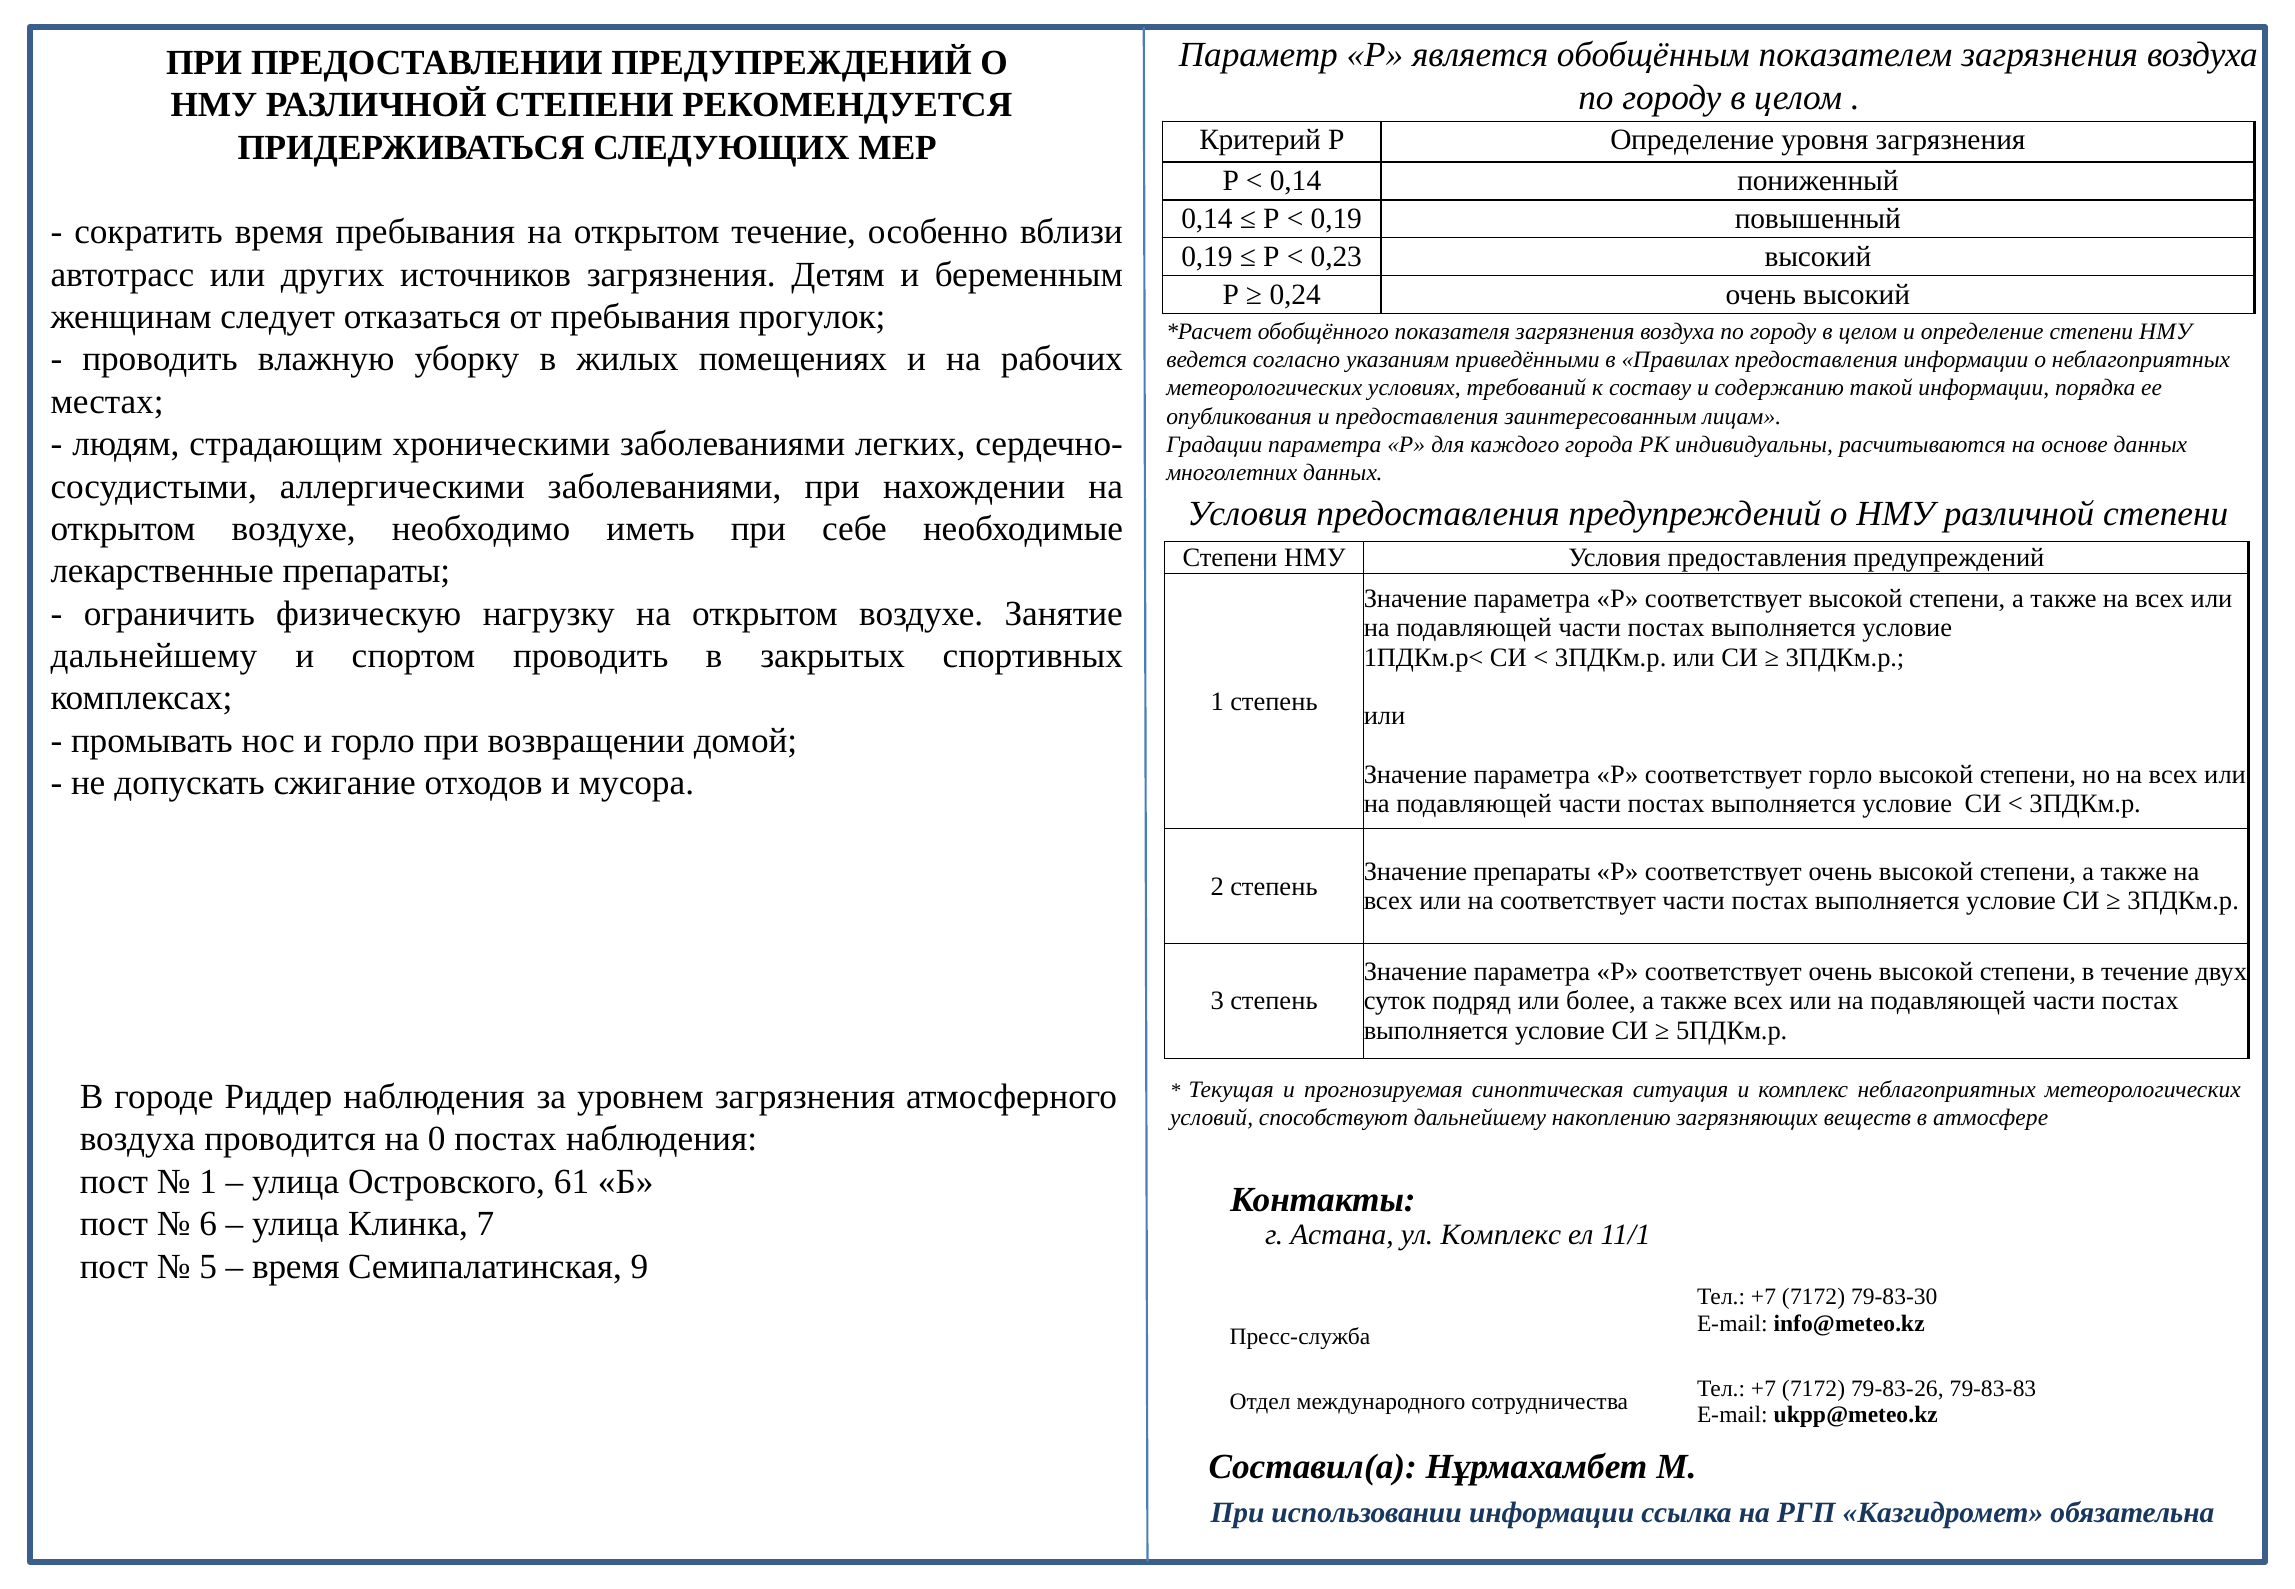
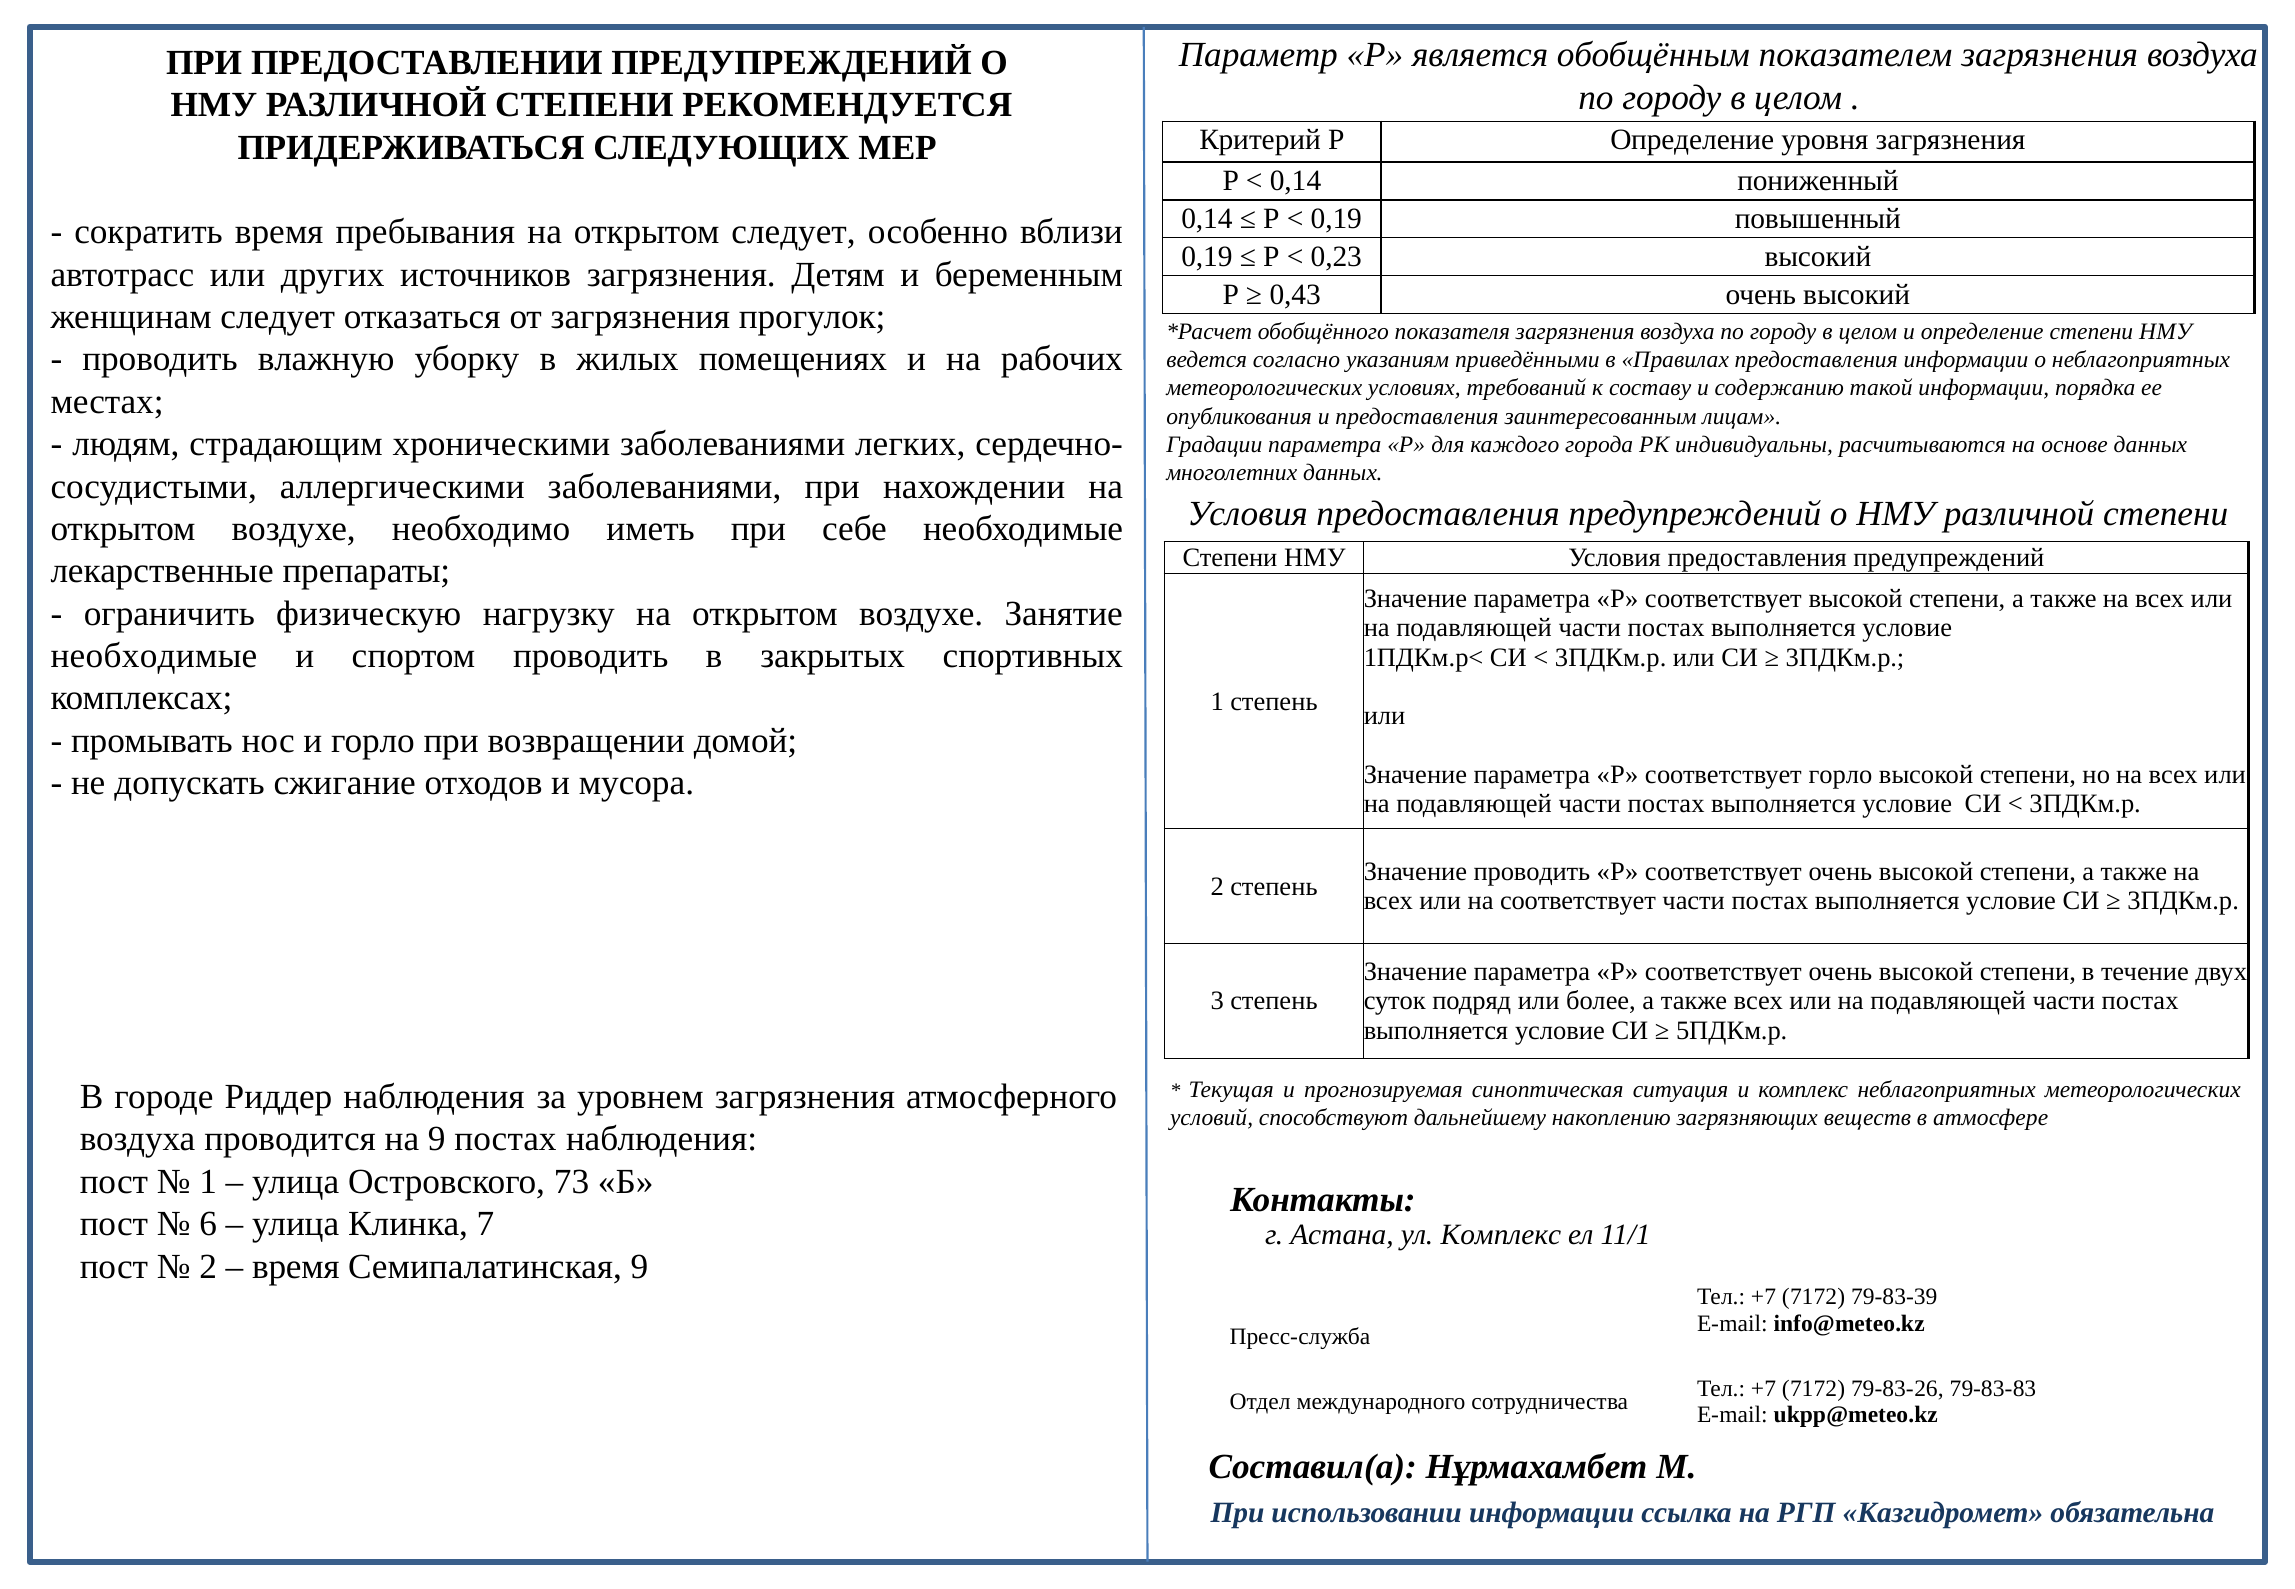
открытом течение: течение -> следует
0,24: 0,24 -> 0,43
от пребывания: пребывания -> загрязнения
дальнейшему at (154, 656): дальнейшему -> необходимые
Значение препараты: препараты -> проводить
на 0: 0 -> 9
61: 61 -> 73
5 at (208, 1266): 5 -> 2
79-83-30: 79-83-30 -> 79-83-39
